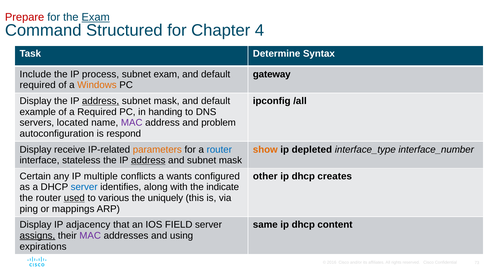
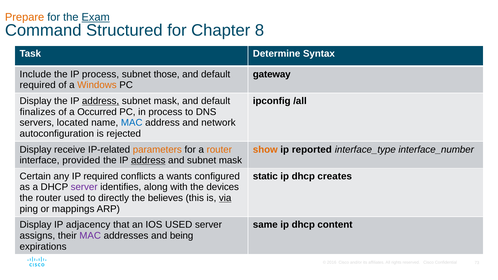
Prepare colour: red -> orange
4: 4 -> 8
subnet exam: exam -> those
example: example -> finalizes
a Required: Required -> Occurred
in handing: handing -> process
MAC at (132, 123) colour: purple -> blue
problem: problem -> network
respond: respond -> rejected
router at (219, 150) colour: blue -> orange
depleted: depleted -> reported
stateless: stateless -> provided
IP multiple: multiple -> required
other: other -> static
server at (84, 187) colour: blue -> purple
indicate: indicate -> devices
used at (74, 198) underline: present -> none
various: various -> directly
uniquely: uniquely -> believes
via underline: none -> present
IOS FIELD: FIELD -> USED
assigns underline: present -> none
using: using -> being
